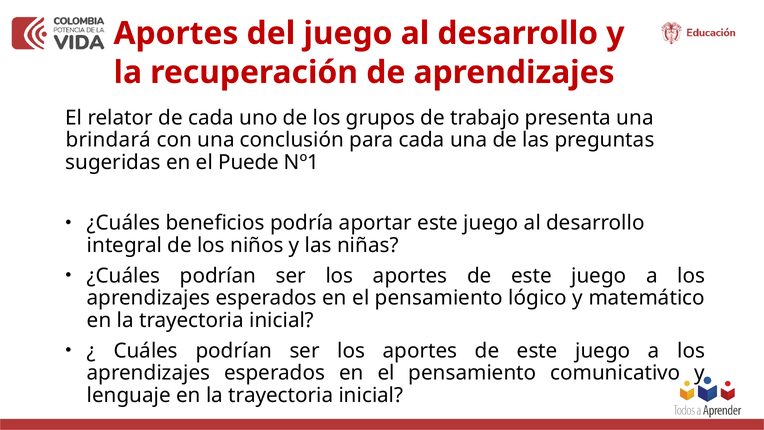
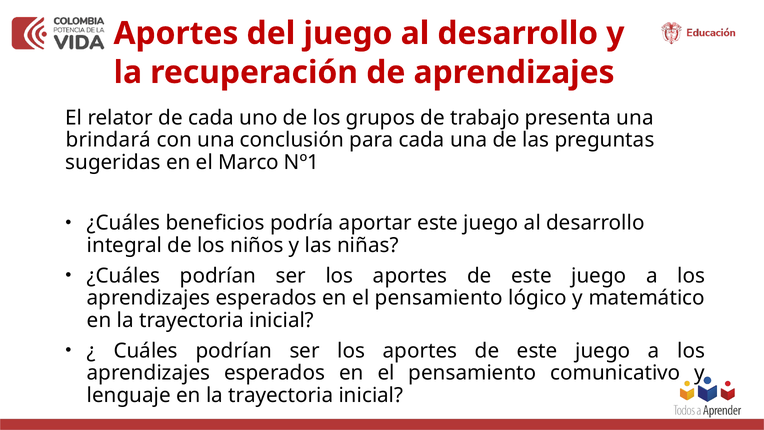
Puede: Puede -> Marco
